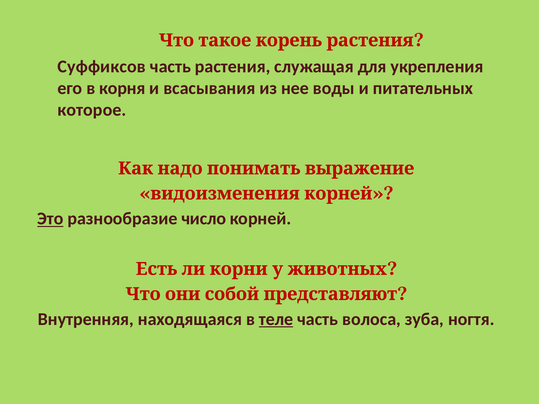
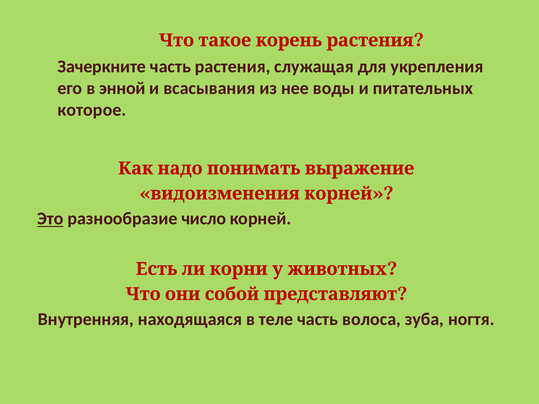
Суффиксов: Суффиксов -> Зачеркните
корня: корня -> энной
теле underline: present -> none
